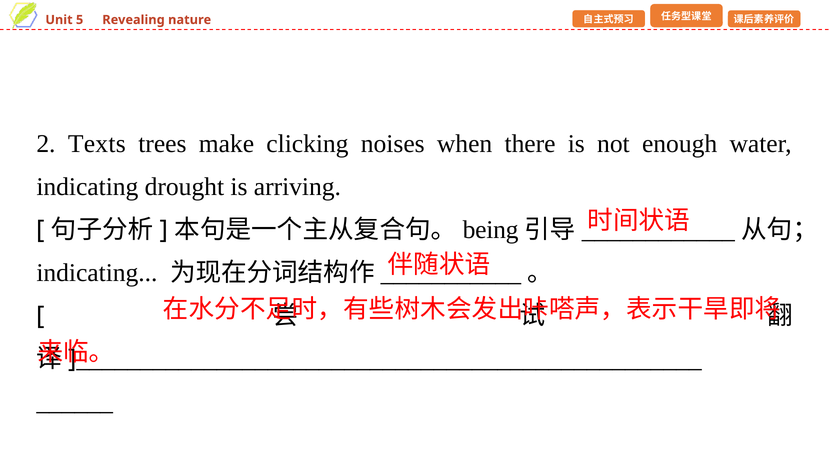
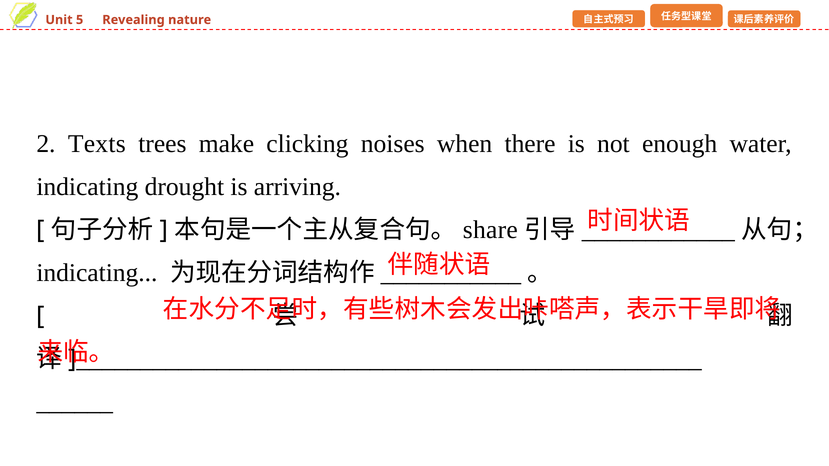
being: being -> share
